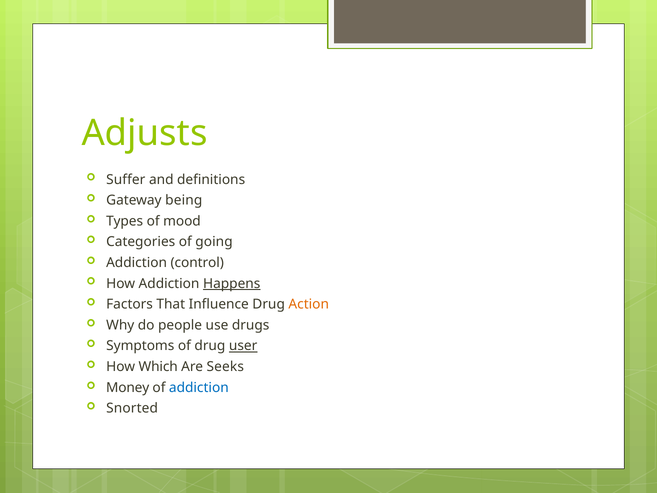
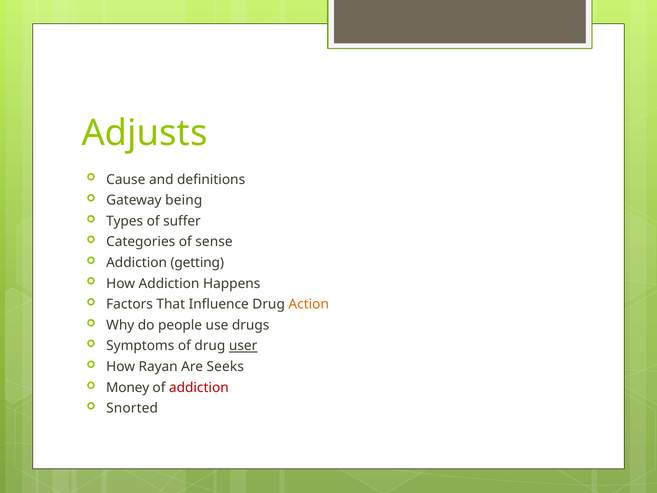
Suffer: Suffer -> Cause
mood: mood -> suffer
going: going -> sense
control: control -> getting
Happens underline: present -> none
Which: Which -> Rayan
addiction at (199, 387) colour: blue -> red
